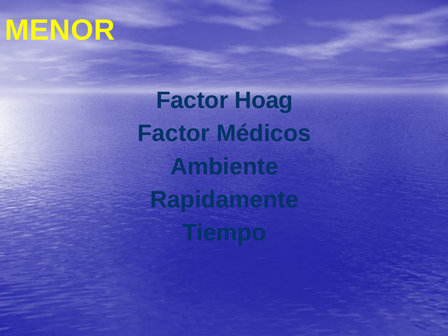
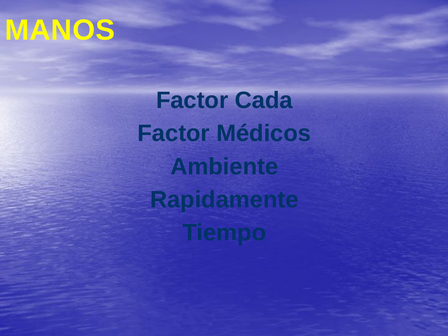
MENOR: MENOR -> MANOS
Hoag: Hoag -> Cada
